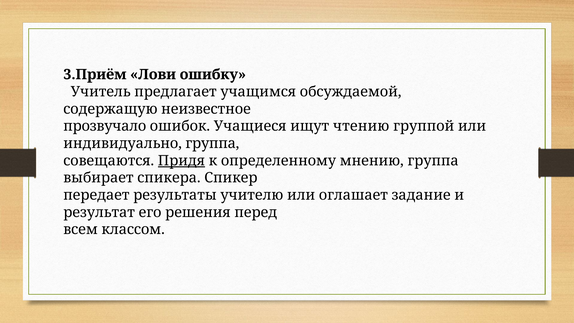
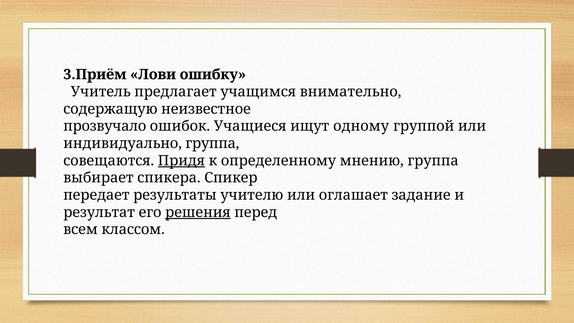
обсуждаемой: обсуждаемой -> внимательно
чтению: чтению -> одному
решения underline: none -> present
